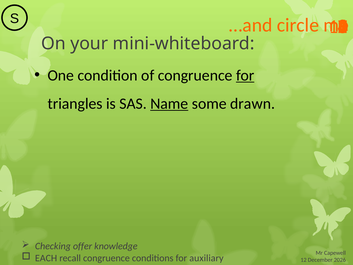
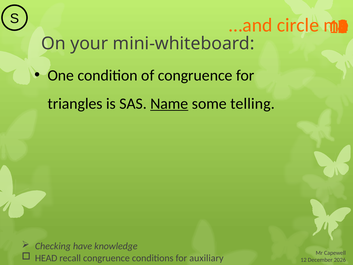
for at (245, 75) underline: present -> none
drawn: drawn -> telling
offer: offer -> have
EACH: EACH -> HEAD
